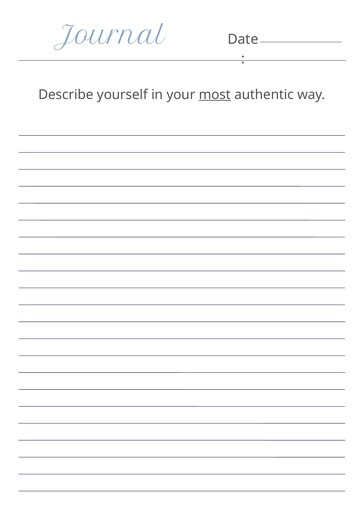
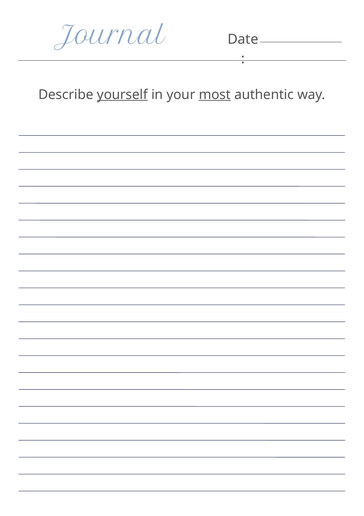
yourself underline: none -> present
